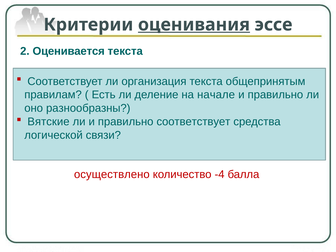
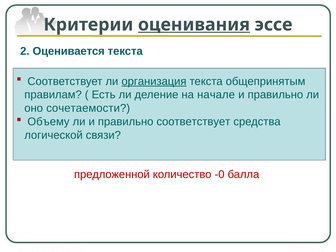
организация underline: none -> present
разнообразны: разнообразны -> сочетаемости
Вятские: Вятские -> Объему
осуществлено: осуществлено -> предложенной
-4: -4 -> -0
